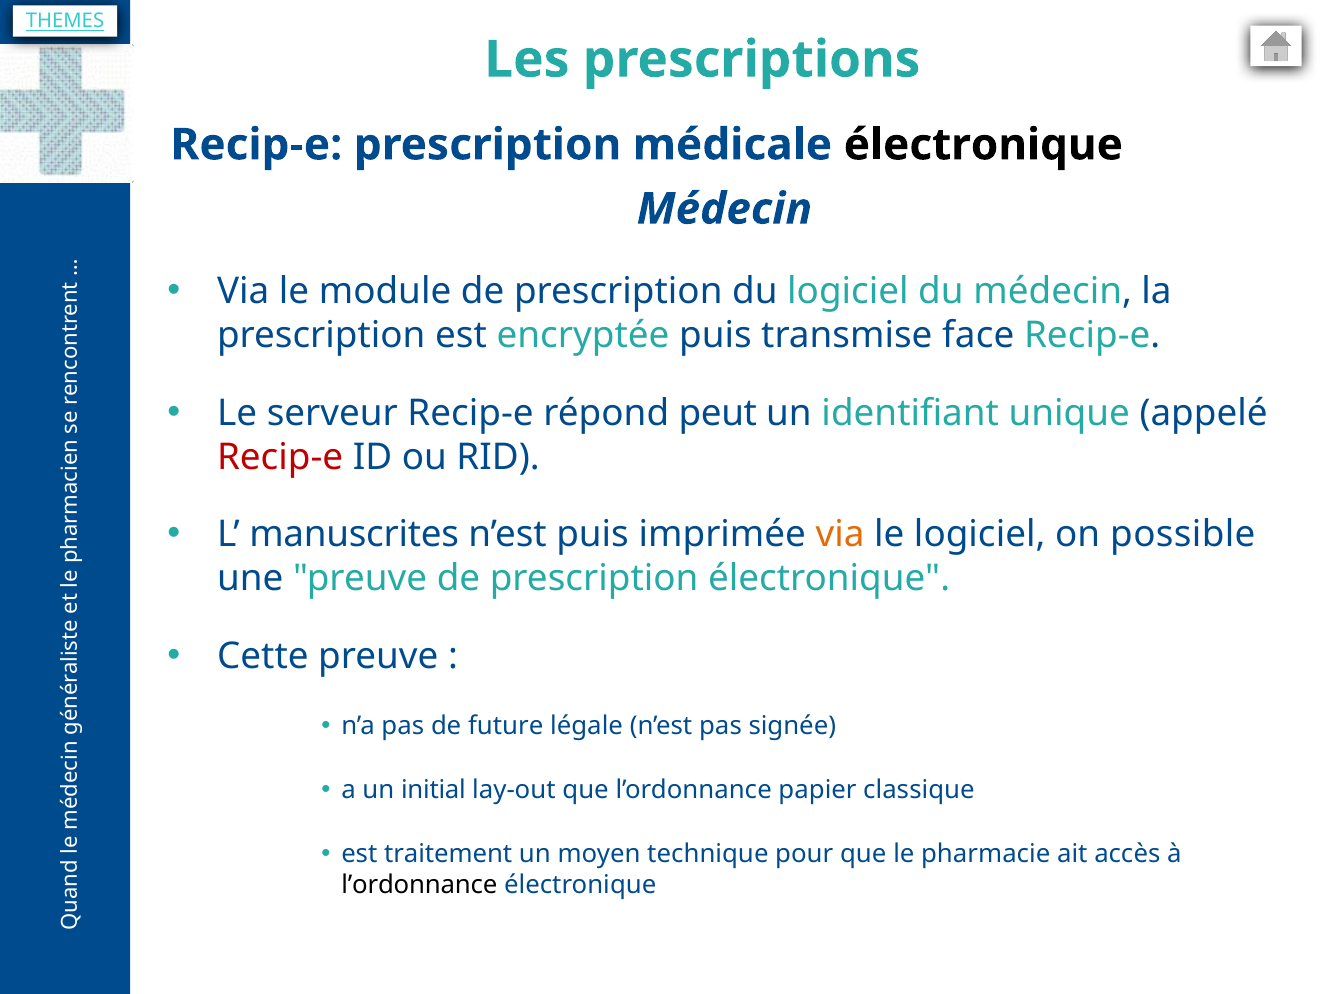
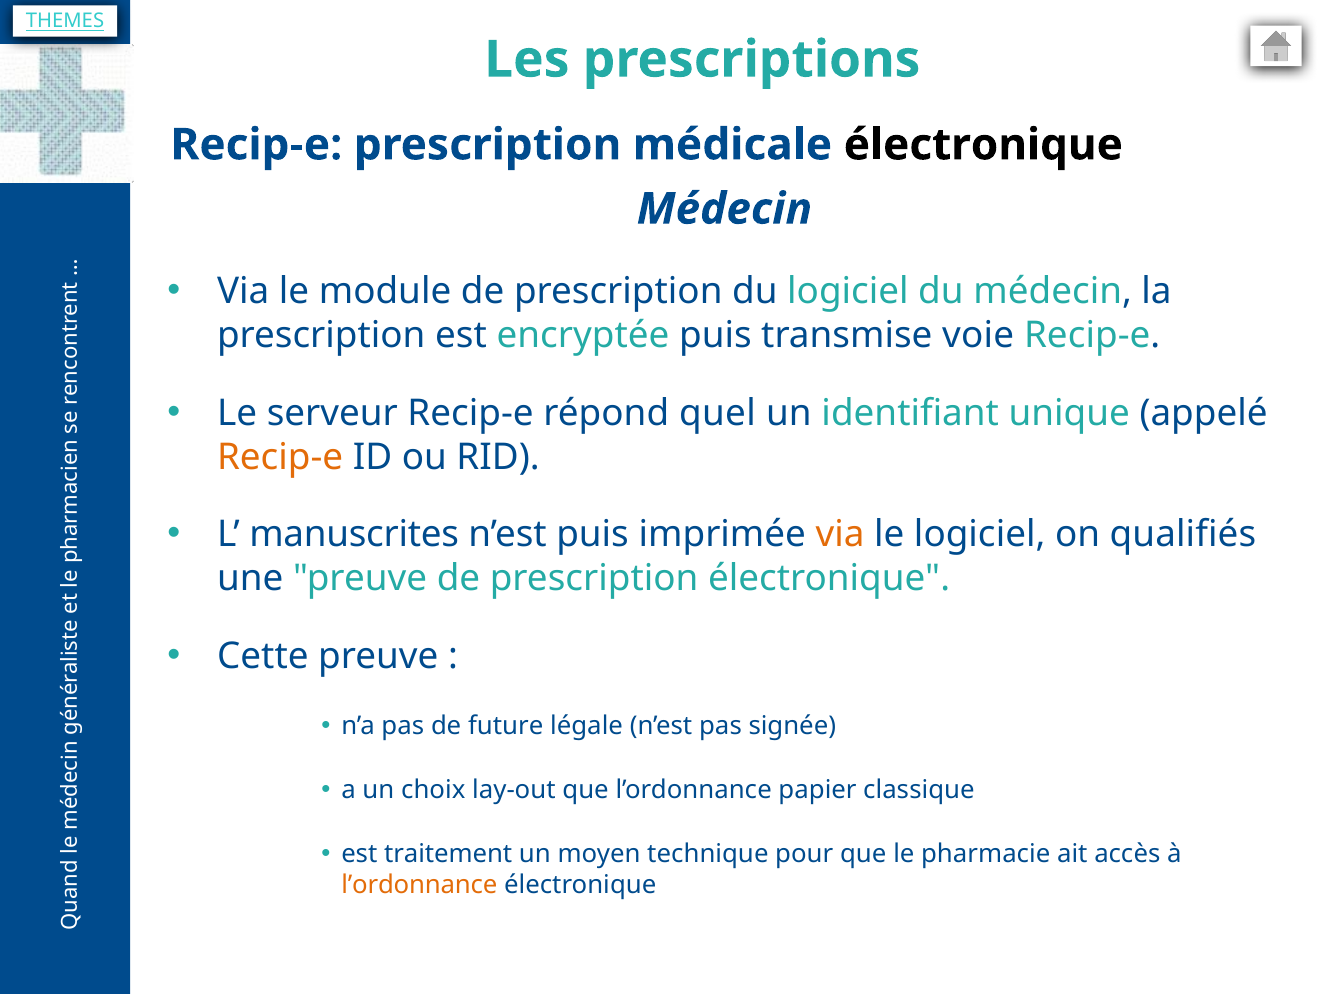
face: face -> voie
peut: peut -> quel
Recip-e at (280, 457) colour: red -> orange
possible: possible -> qualifiés
initial: initial -> choix
l’ordonnance at (419, 885) colour: black -> orange
